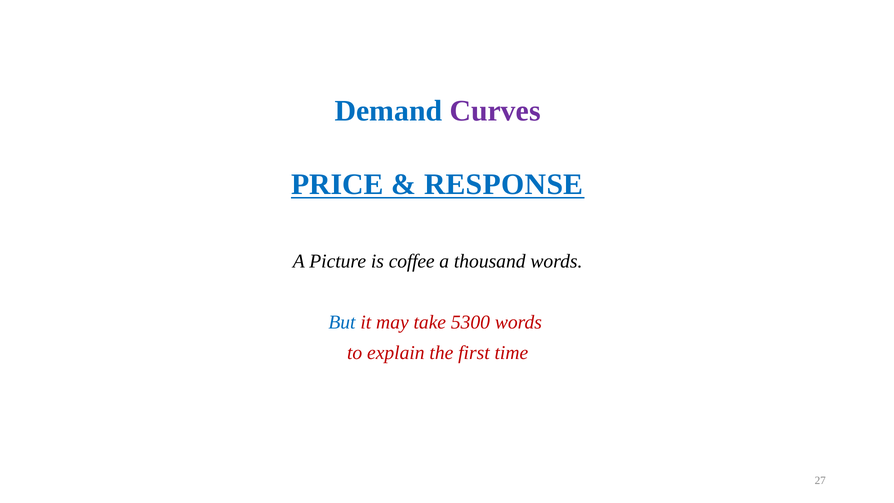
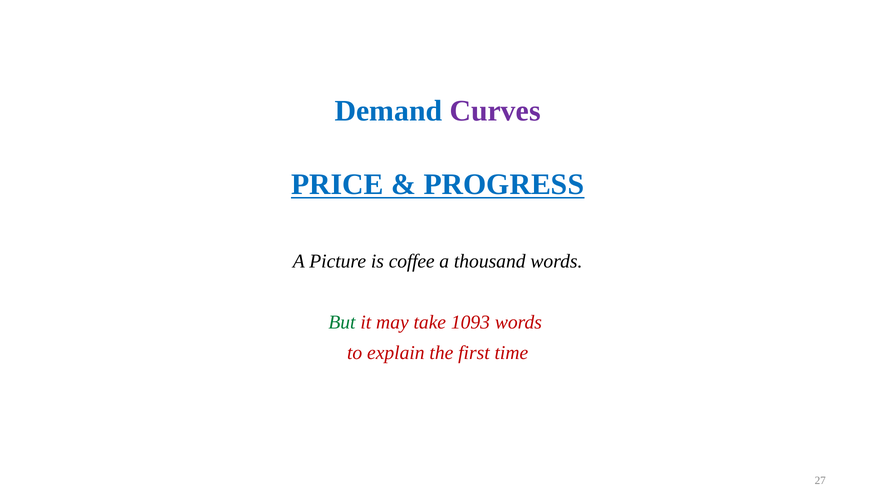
RESPONSE: RESPONSE -> PROGRESS
But colour: blue -> green
5300: 5300 -> 1093
